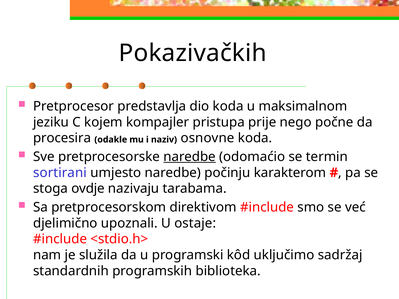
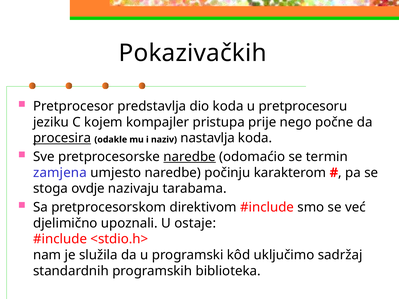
maksimalnom: maksimalnom -> pretprocesoru
procesira underline: none -> present
osnovne: osnovne -> nastavlja
sortirani: sortirani -> zamjena
